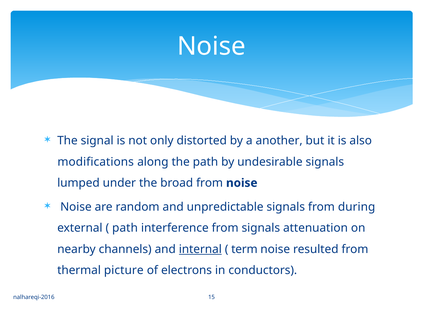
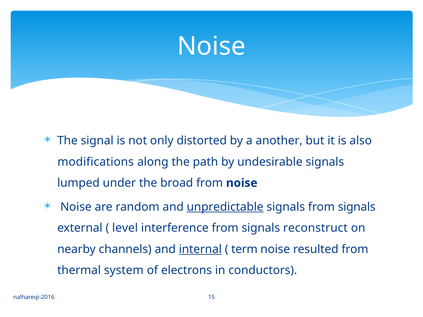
unpredictable underline: none -> present
signals from during: during -> signals
path at (125, 228): path -> level
attenuation: attenuation -> reconstruct
picture: picture -> system
